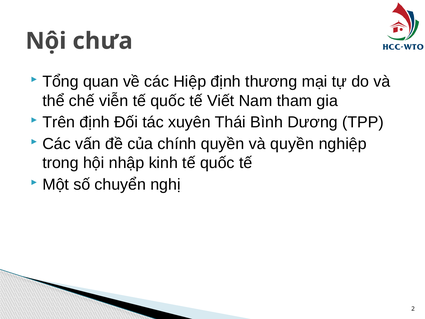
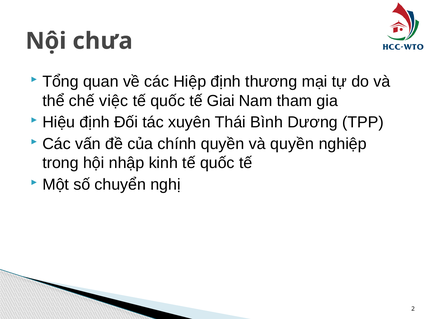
viễn: viễn -> việc
Viết: Viết -> Giai
Trên: Trên -> Hiệu
